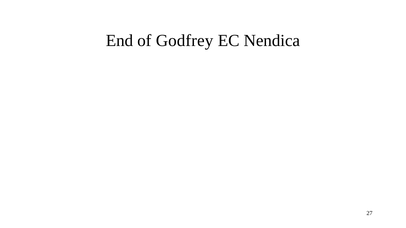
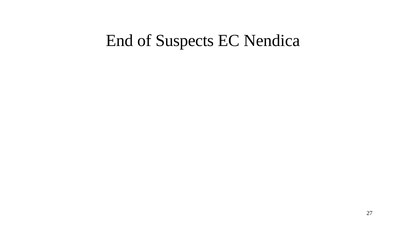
Godfrey: Godfrey -> Suspects
